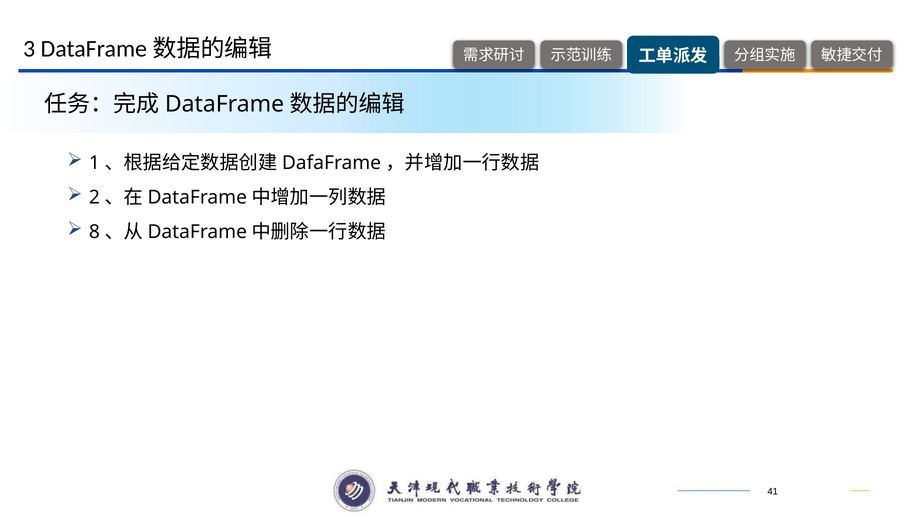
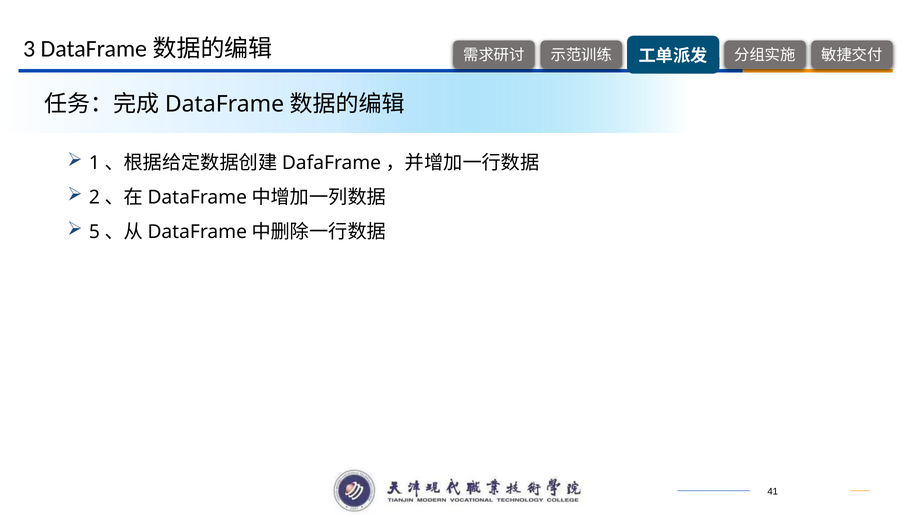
8: 8 -> 5
